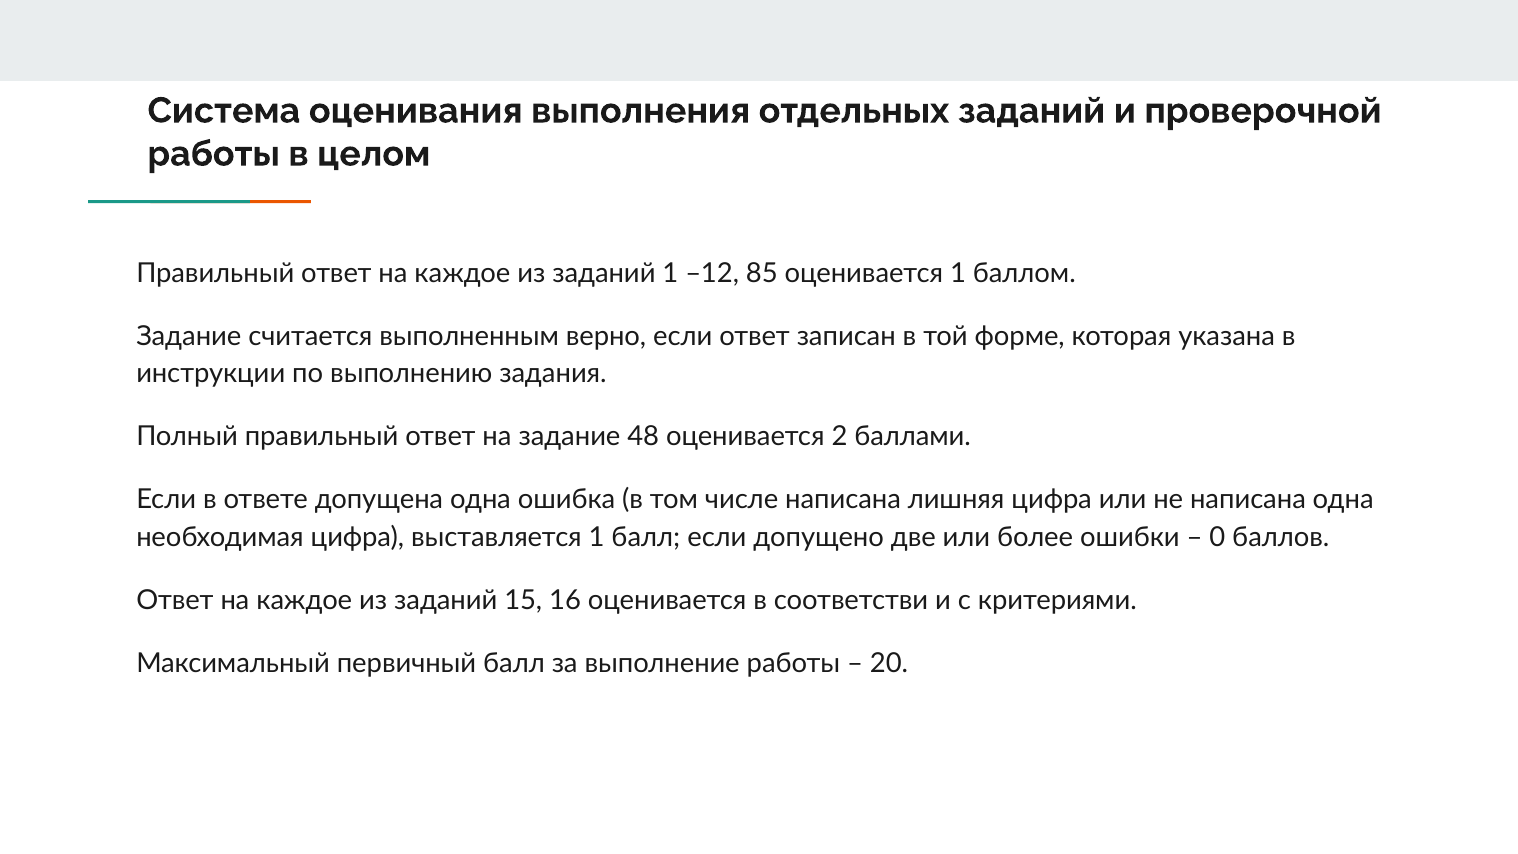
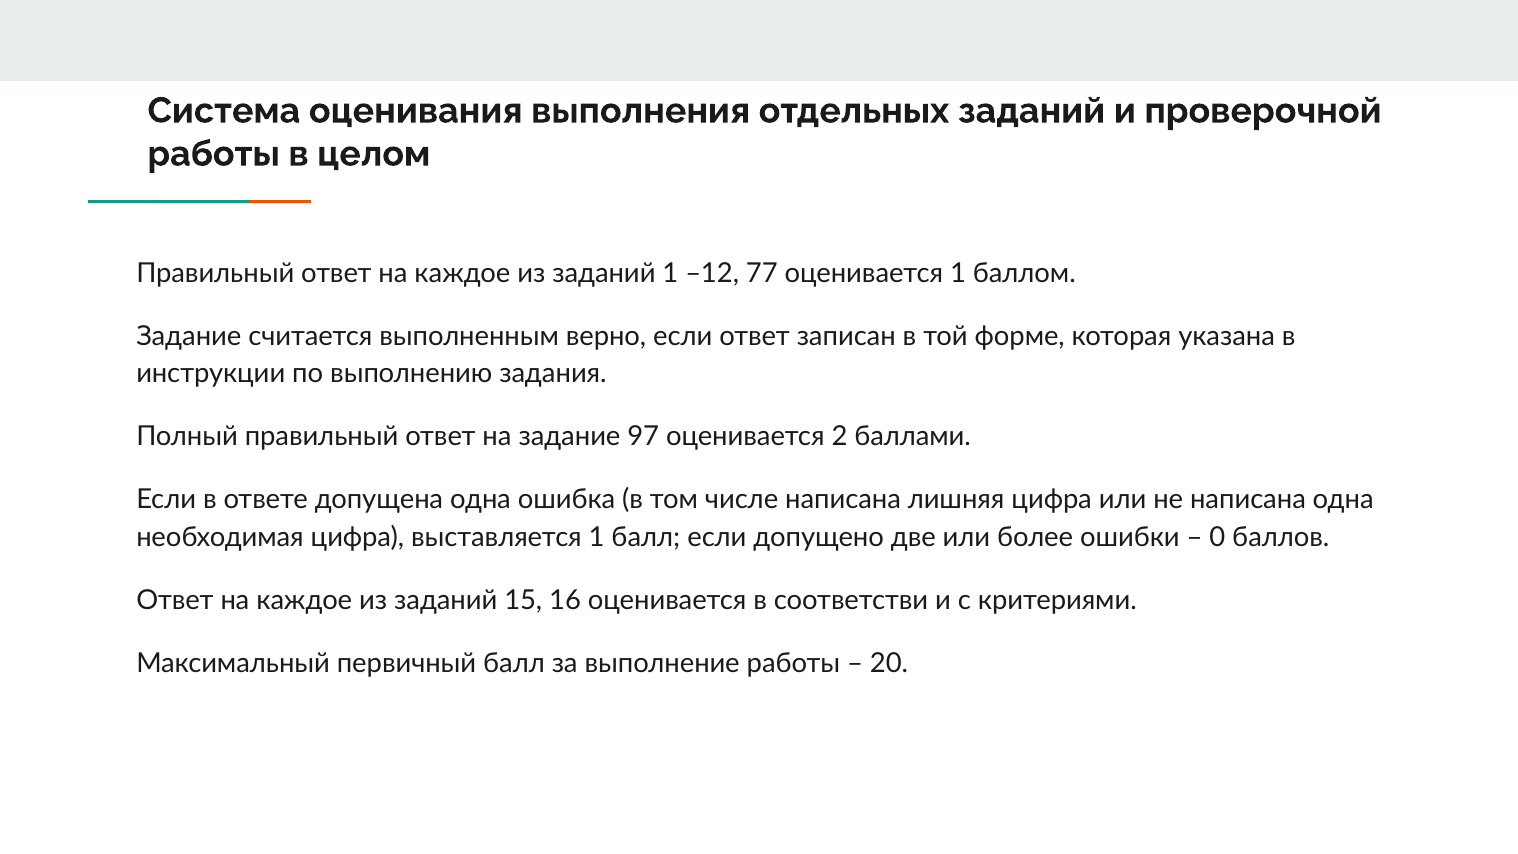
85: 85 -> 77
48: 48 -> 97
